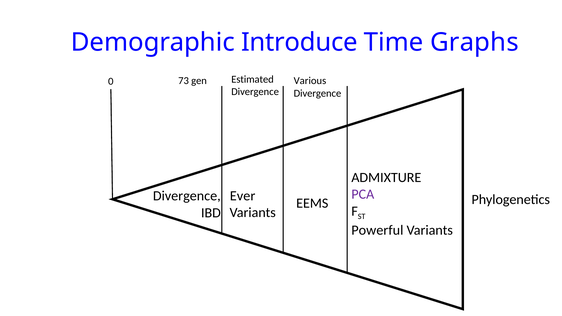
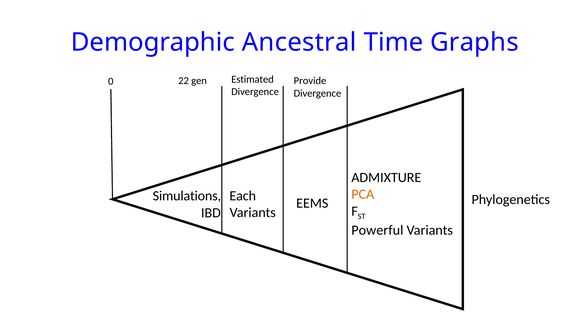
Introduce: Introduce -> Ancestral
Various: Various -> Provide
73: 73 -> 22
PCA colour: purple -> orange
Divergence at (187, 196): Divergence -> Simulations
Ever: Ever -> Each
